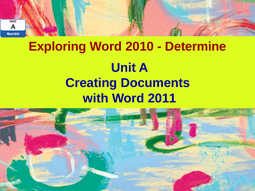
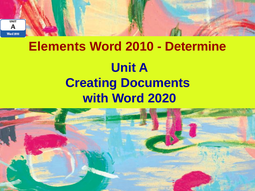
Exploring: Exploring -> Elements
2011: 2011 -> 2020
